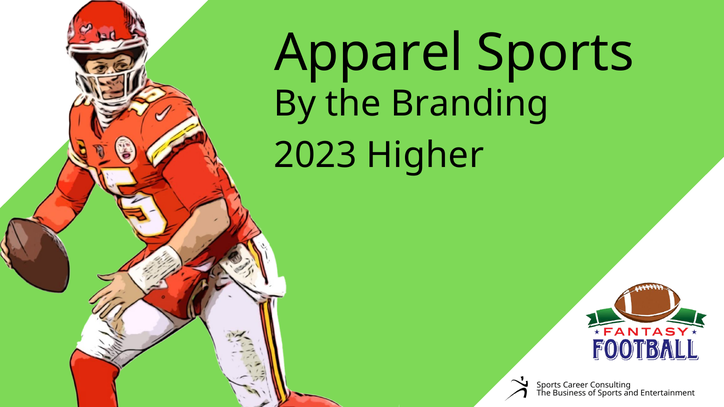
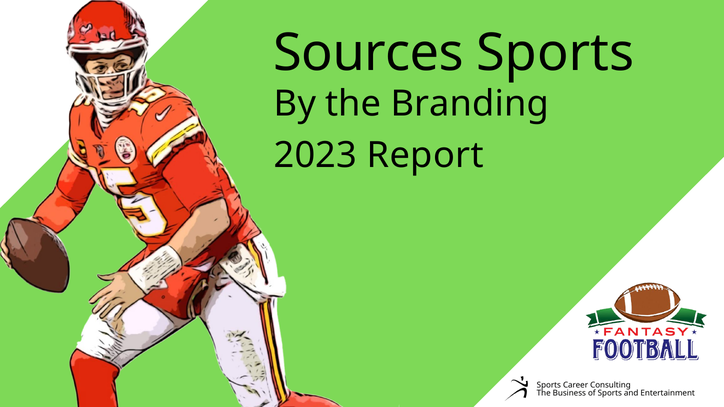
Apparel: Apparel -> Sources
Higher: Higher -> Report
